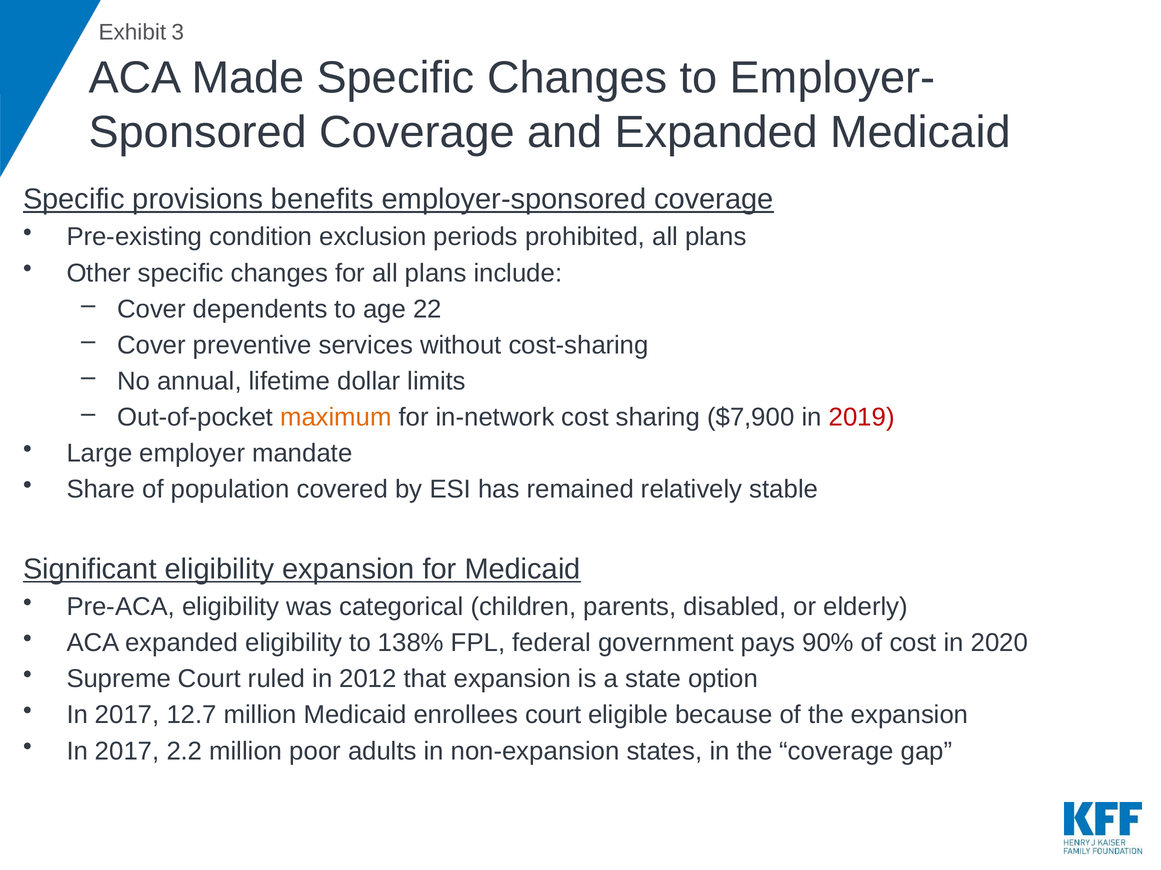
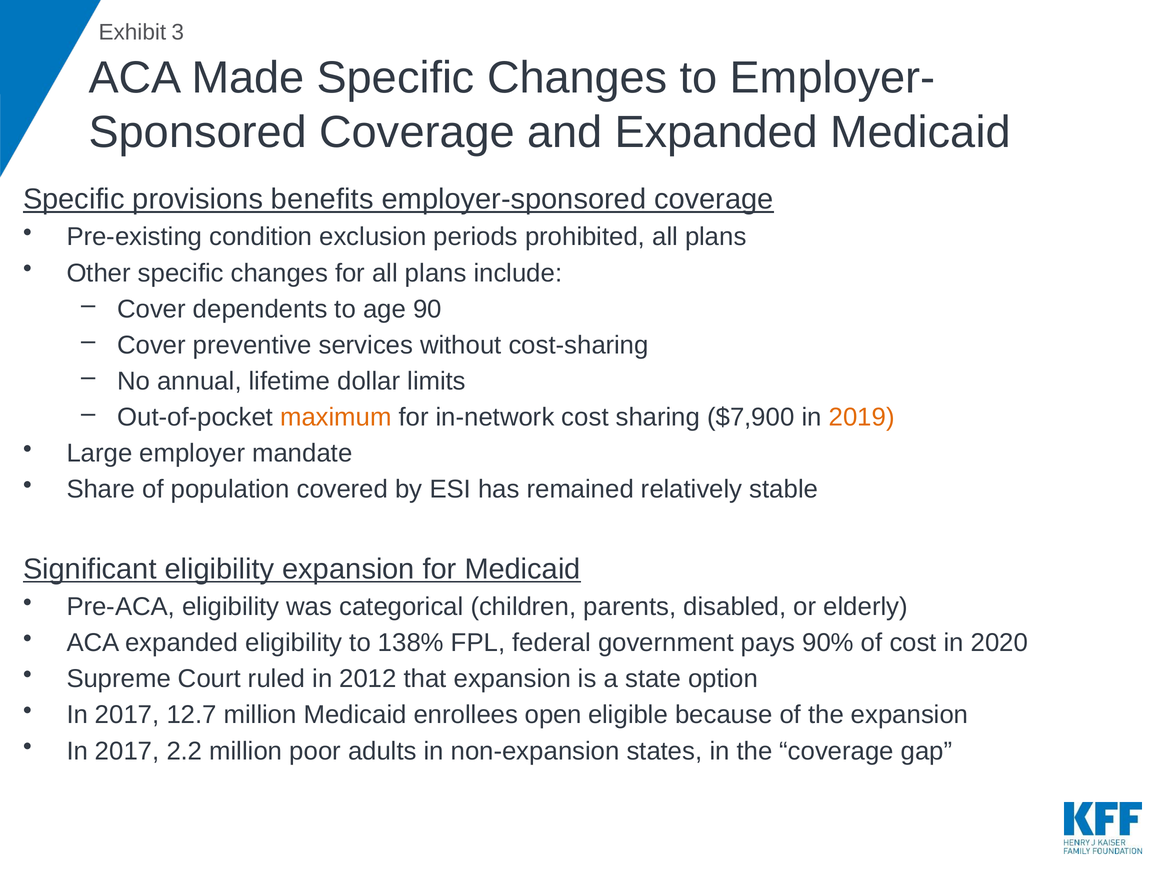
22: 22 -> 90
2019 colour: red -> orange
enrollees court: court -> open
